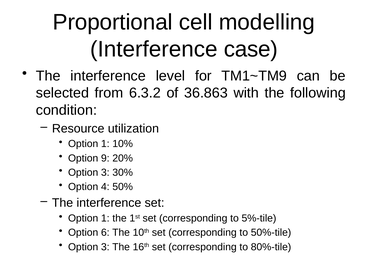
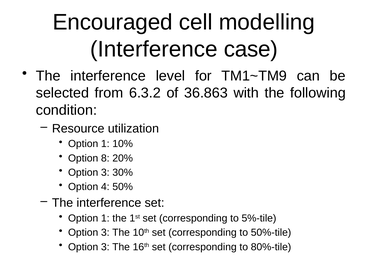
Proportional: Proportional -> Encouraged
9: 9 -> 8
6 at (105, 233): 6 -> 3
